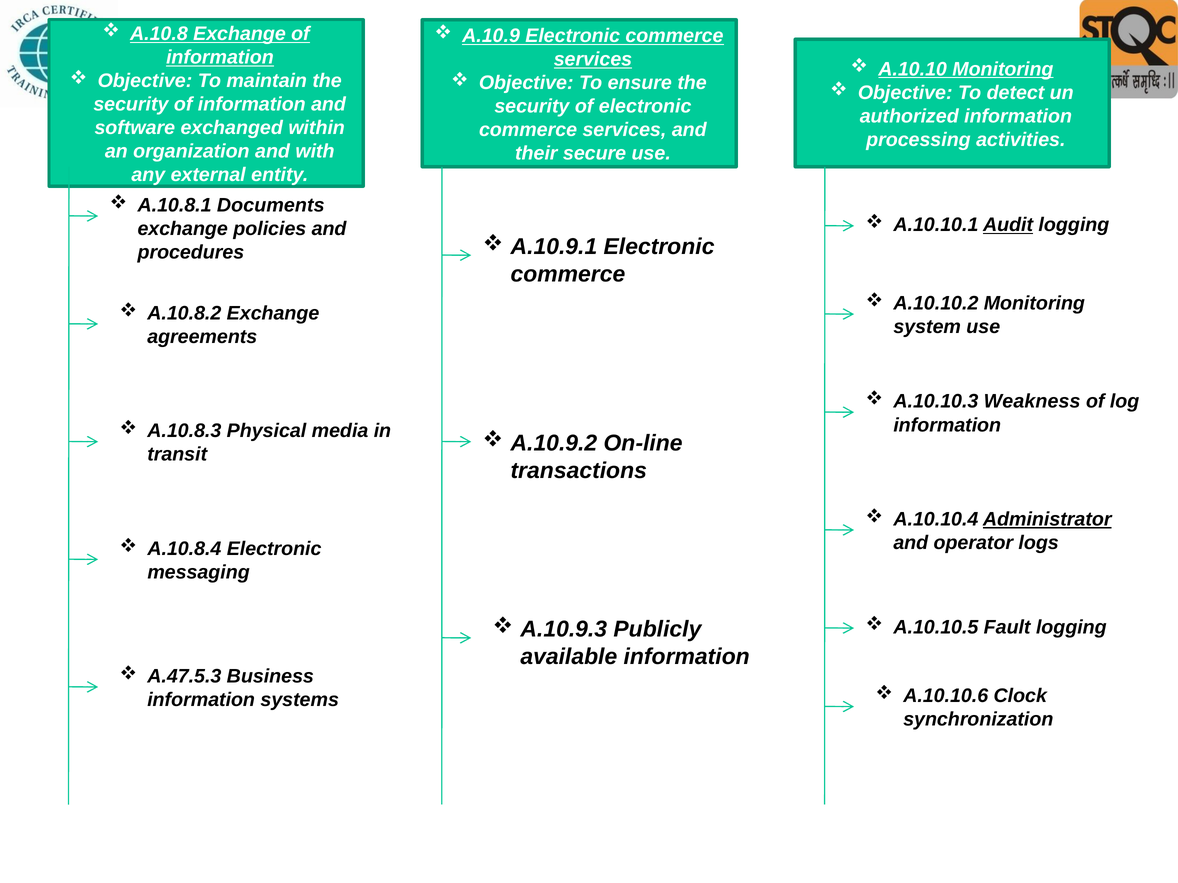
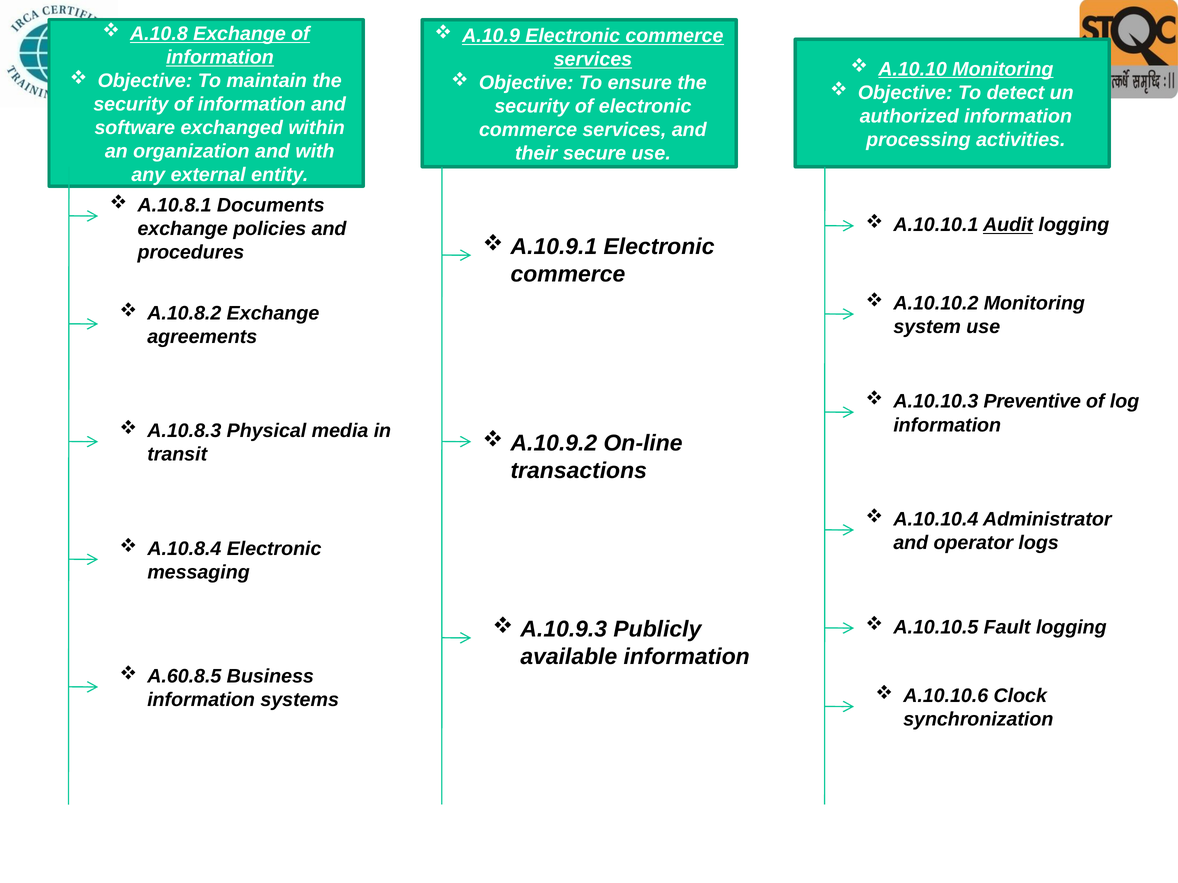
Weakness: Weakness -> Preventive
Administrator underline: present -> none
A.47.5.3: A.47.5.3 -> A.60.8.5
